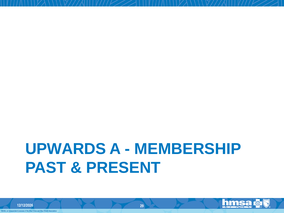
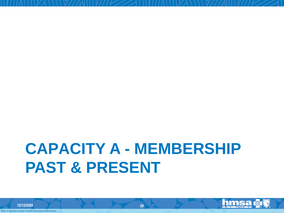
UPWARDS: UPWARDS -> CAPACITY
